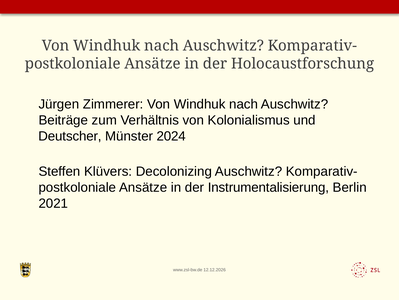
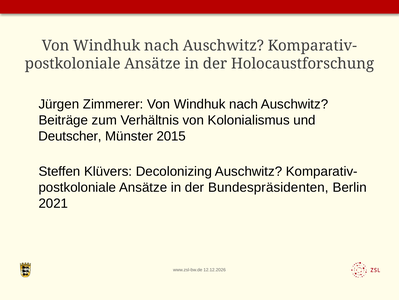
2024: 2024 -> 2015
Instrumentalisierung: Instrumentalisierung -> Bundespräsidenten
